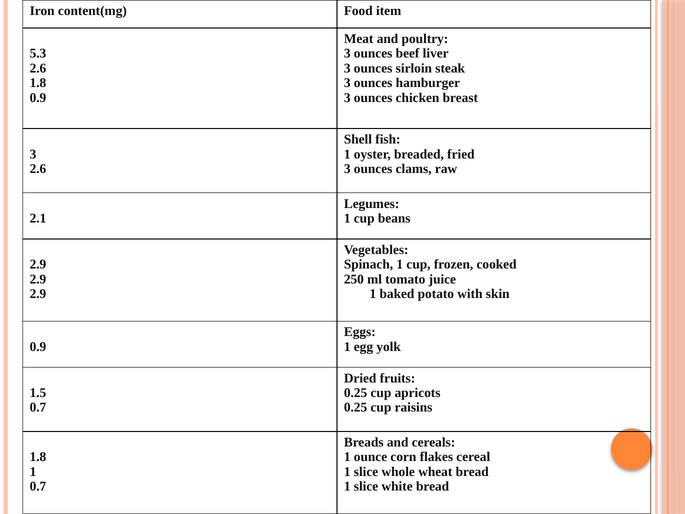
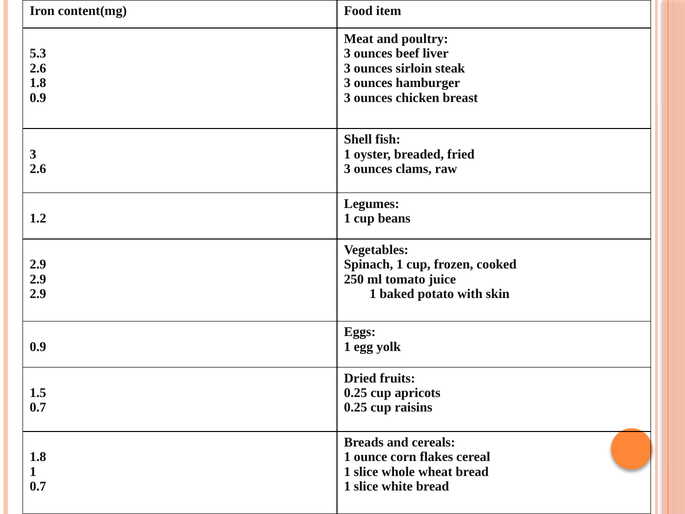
2.1: 2.1 -> 1.2
